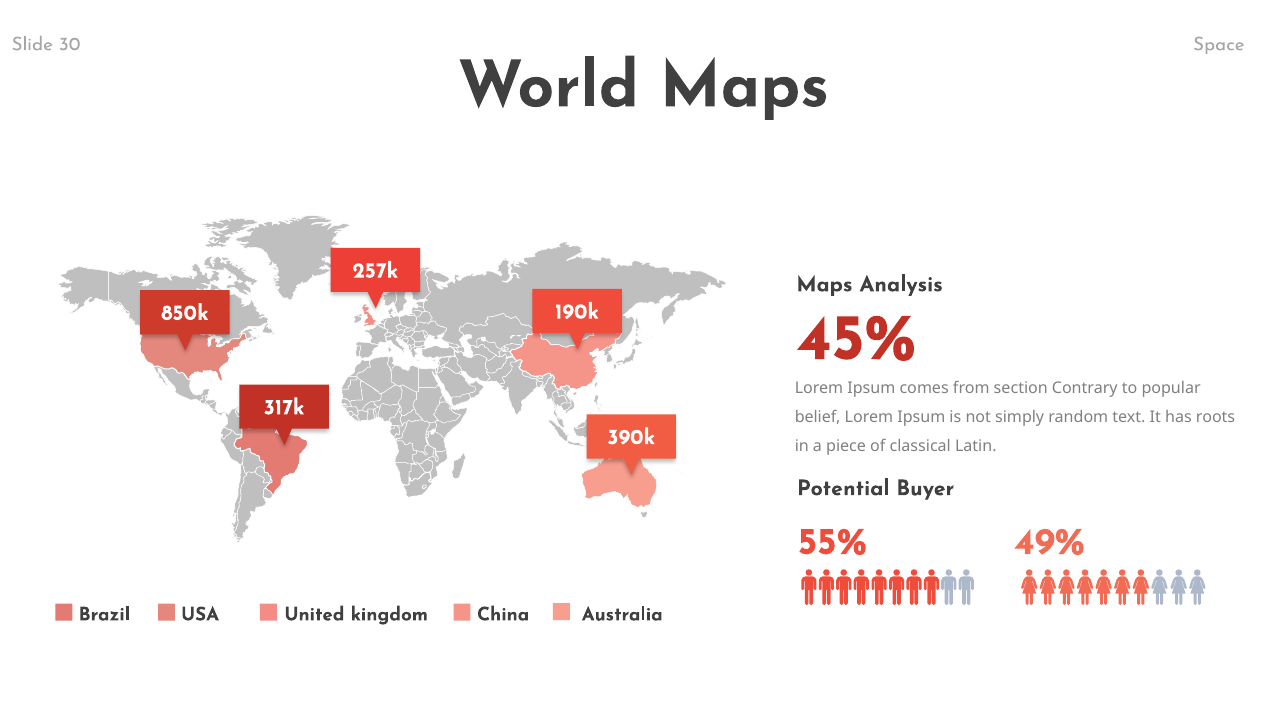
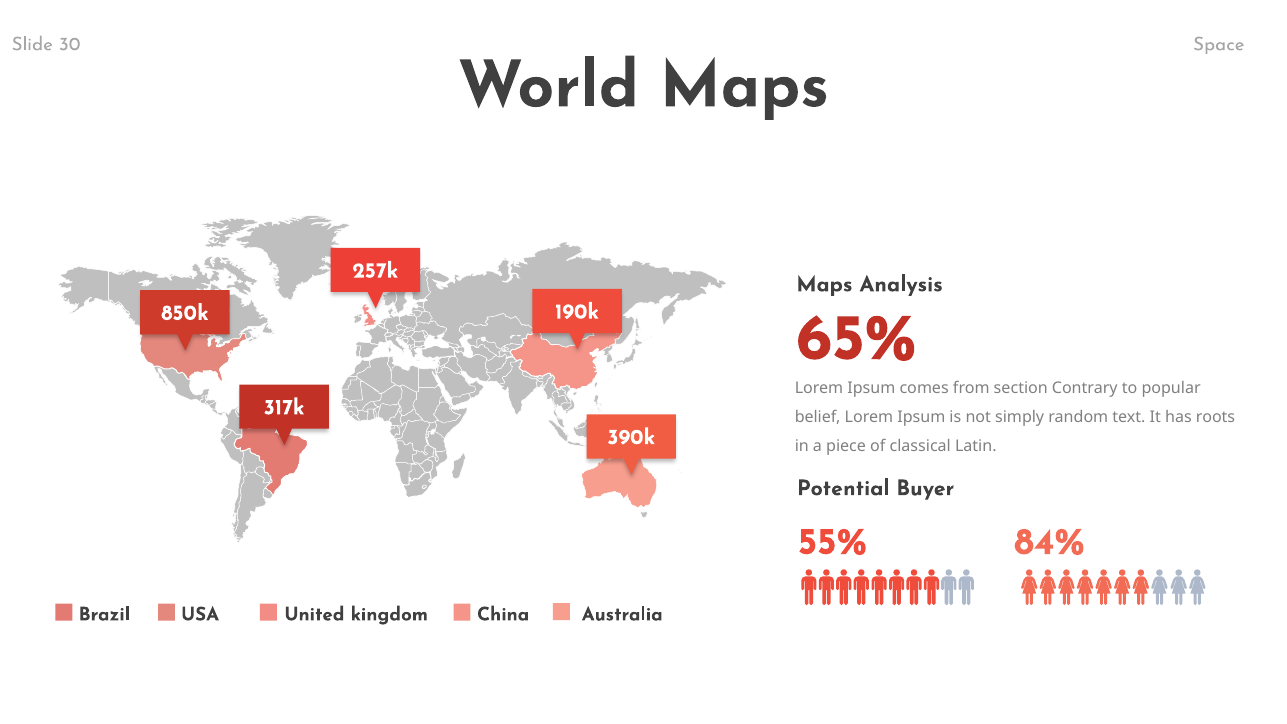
45%: 45% -> 65%
49%: 49% -> 84%
